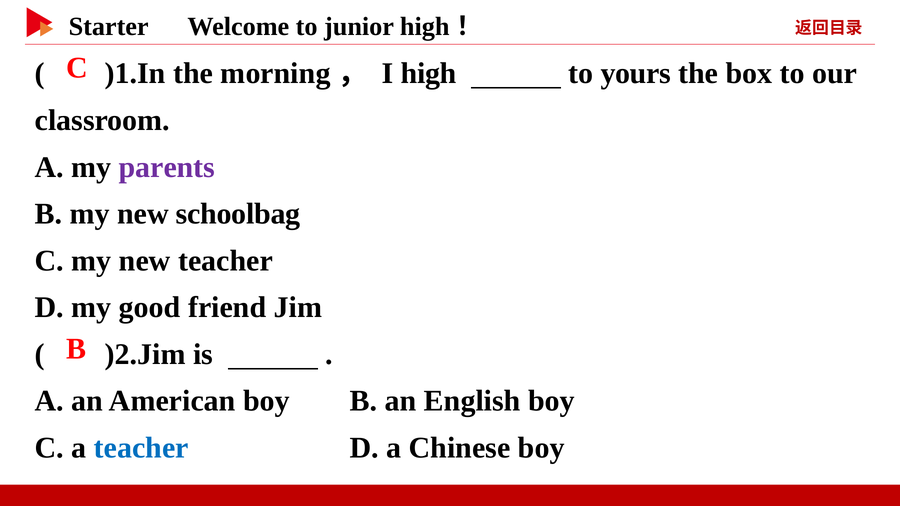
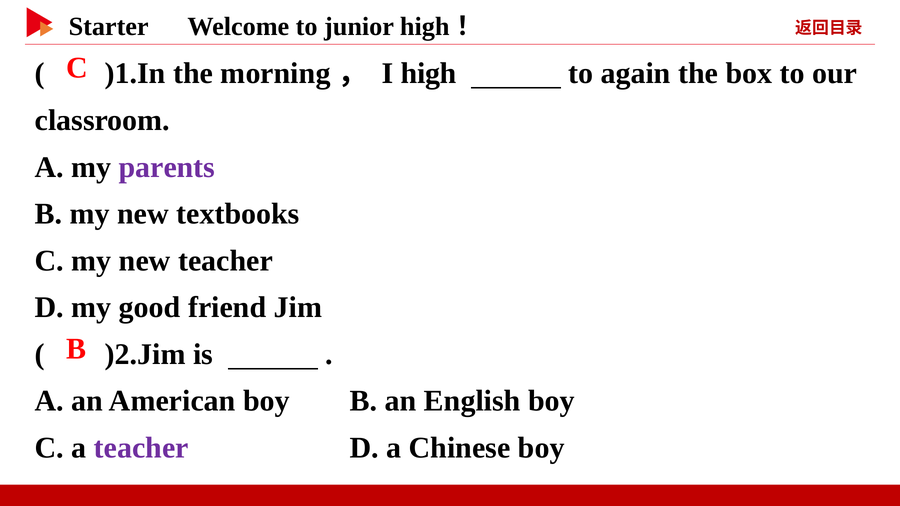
yours: yours -> again
schoolbag: schoolbag -> textbooks
teacher at (141, 448) colour: blue -> purple
